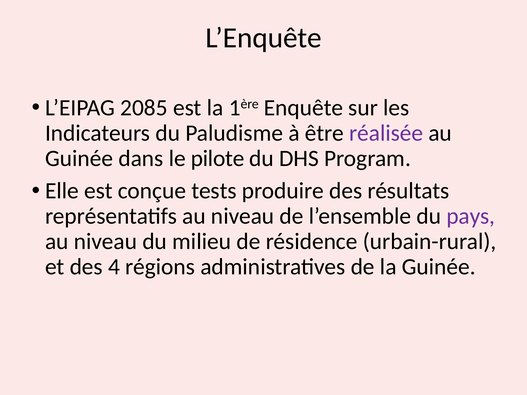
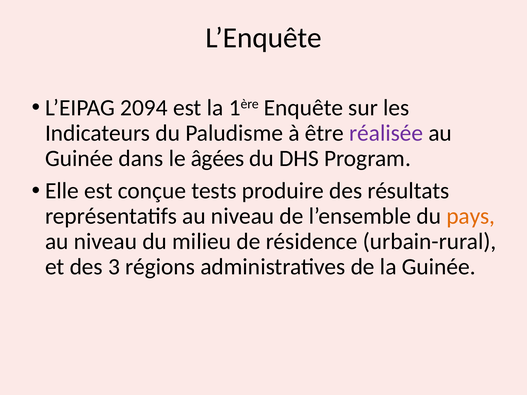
2085: 2085 -> 2094
pilote: pilote -> âgées
pays colour: purple -> orange
4: 4 -> 3
